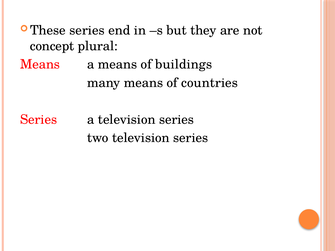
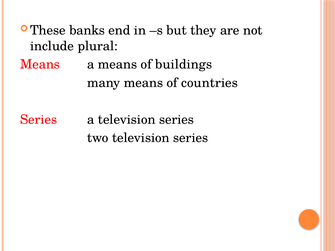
series at (87, 30): series -> banks
concept: concept -> include
